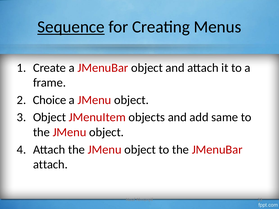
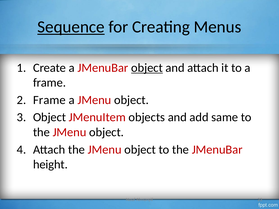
object at (147, 68) underline: none -> present
Choice at (50, 100): Choice -> Frame
attach at (50, 165): attach -> height
